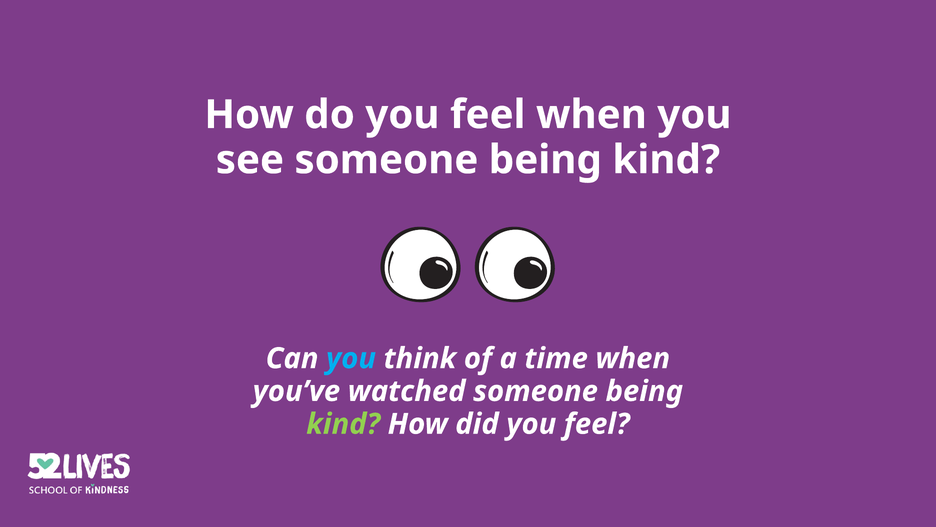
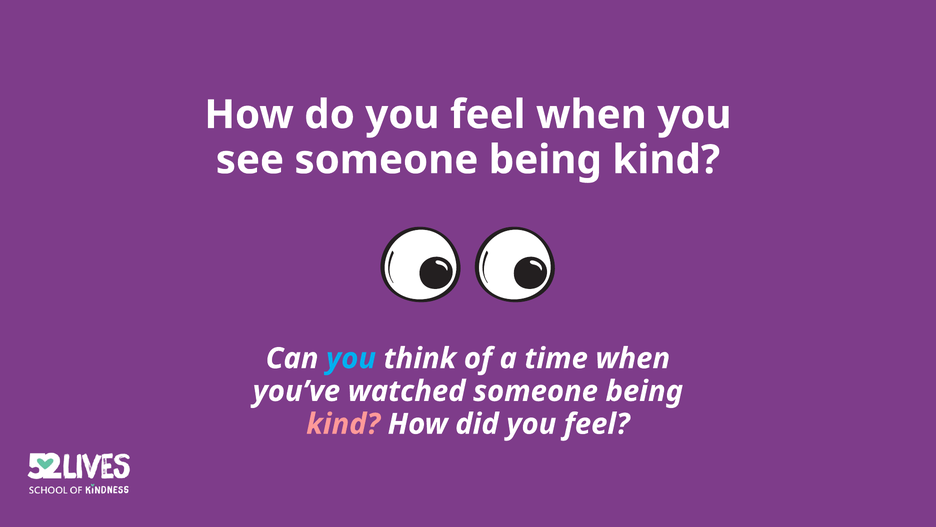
kind at (343, 424) colour: light green -> pink
